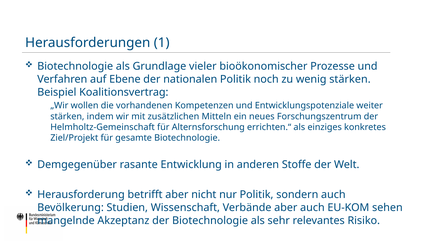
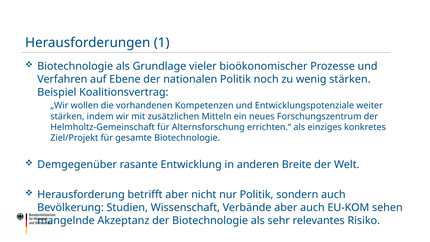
Stoffe: Stoffe -> Breite
